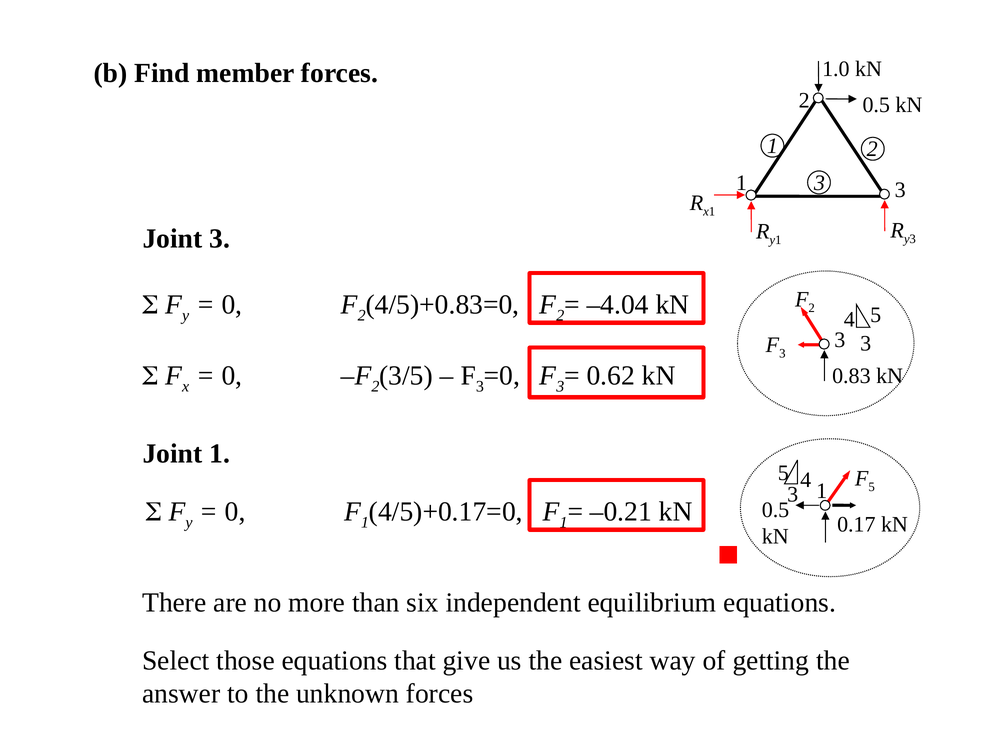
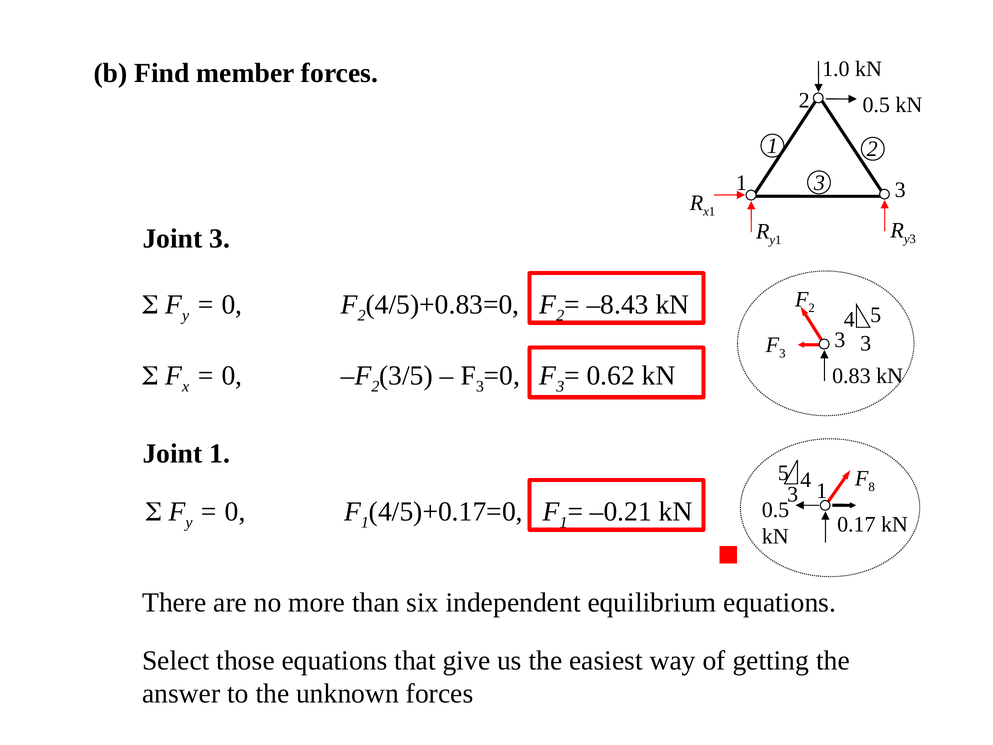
–4.04: –4.04 -> –8.43
5 at (872, 487): 5 -> 8
